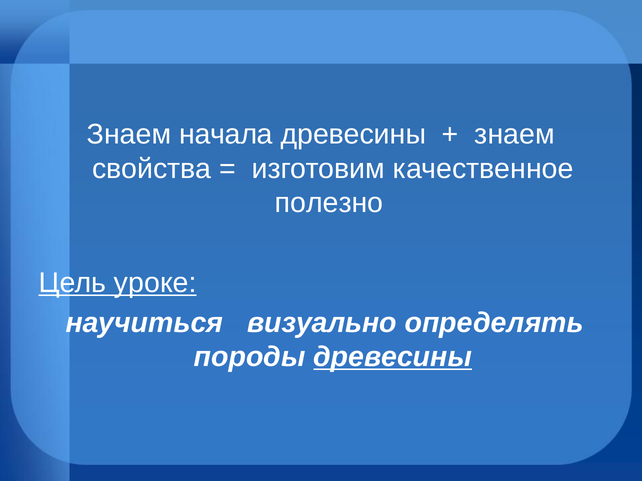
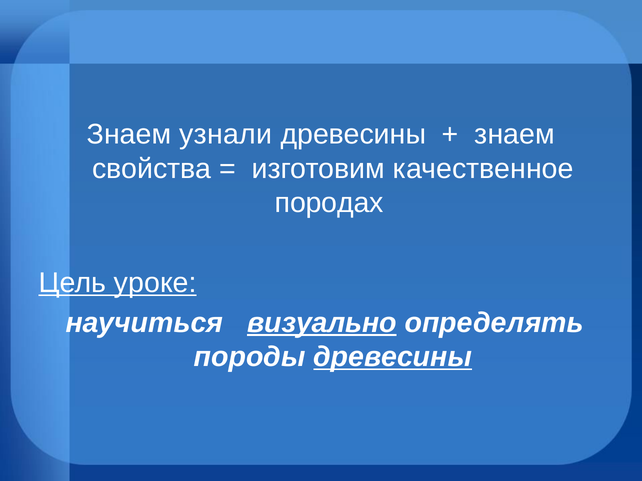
начала: начала -> узнали
полезно: полезно -> породах
визуально underline: none -> present
